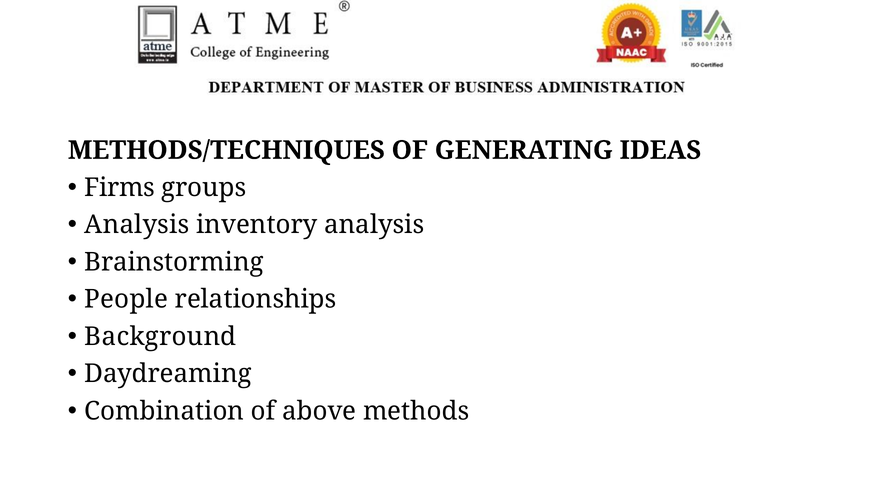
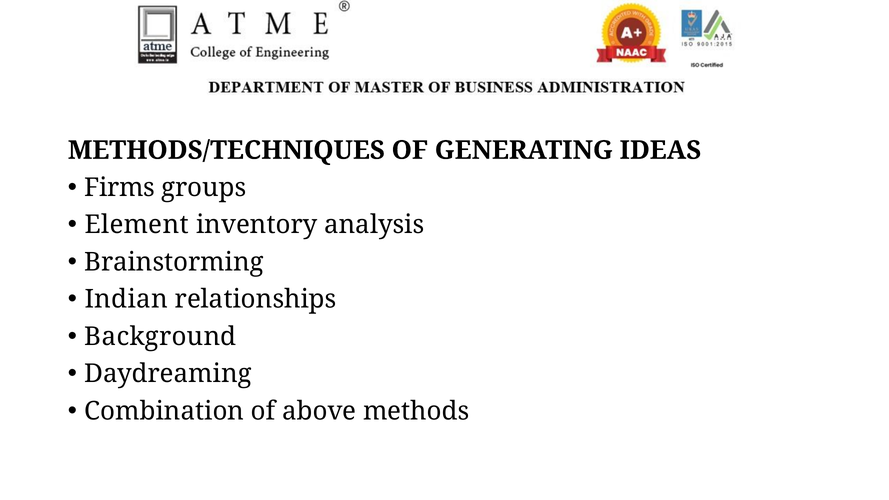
Analysis at (137, 225): Analysis -> Element
People: People -> Indian
